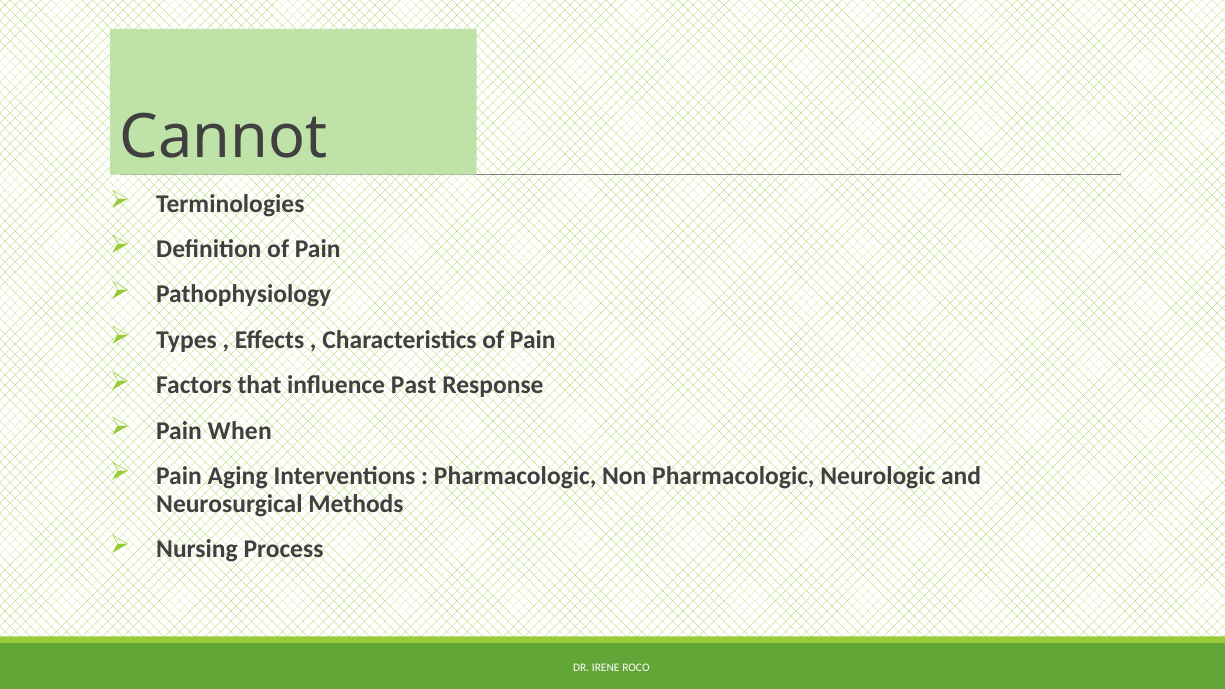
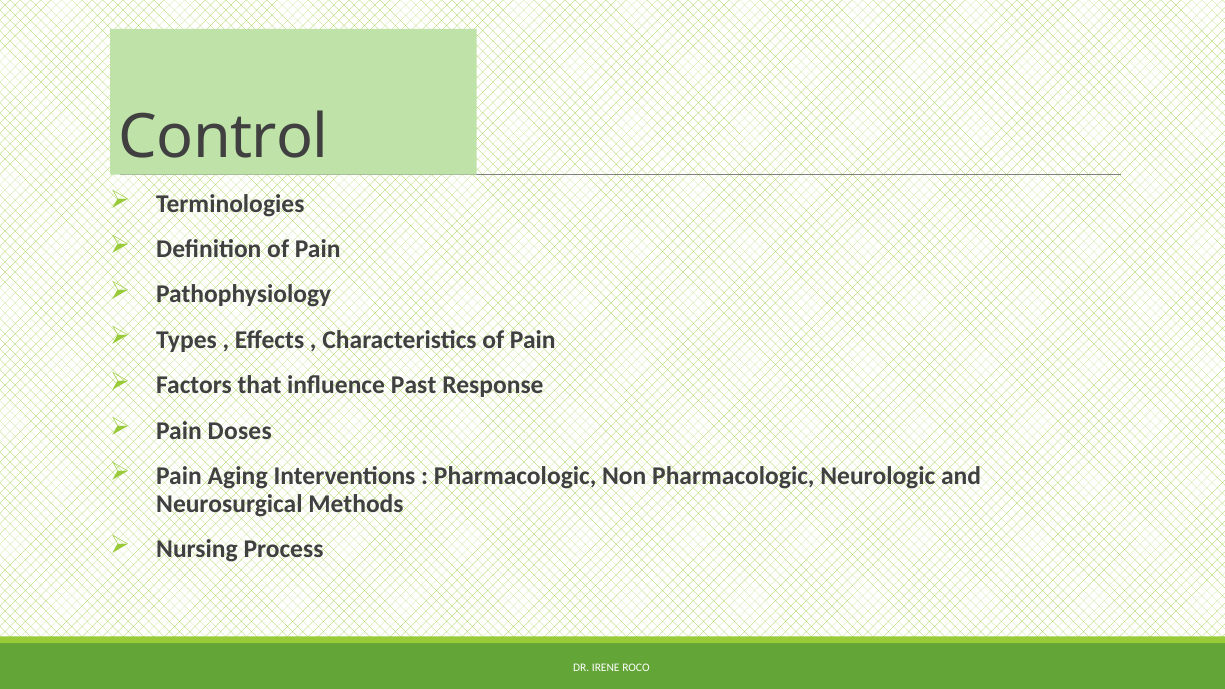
Cannot: Cannot -> Control
When: When -> Doses
